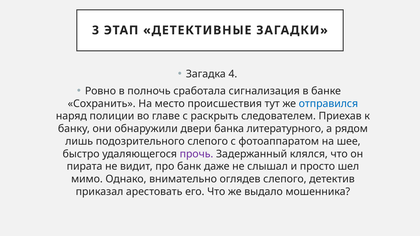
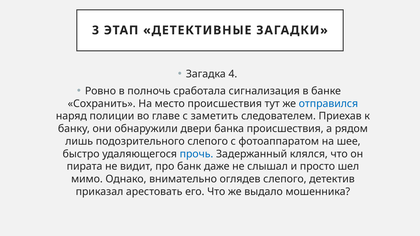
раскрыть: раскрыть -> заметить
банка литературного: литературного -> происшествия
прочь colour: purple -> blue
